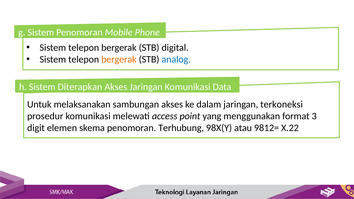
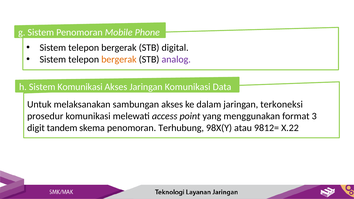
analog colour: blue -> purple
Sistem Diterapkan: Diterapkan -> Komunikasi
elemen: elemen -> tandem
